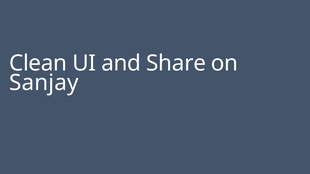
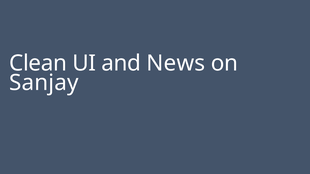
Share: Share -> News
